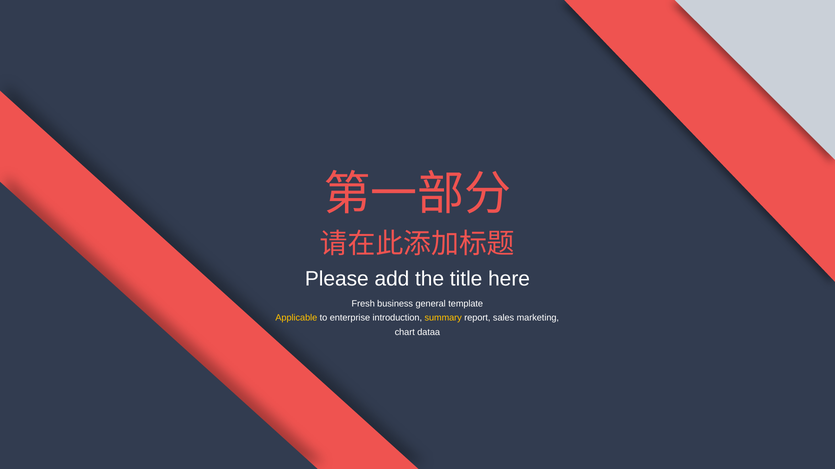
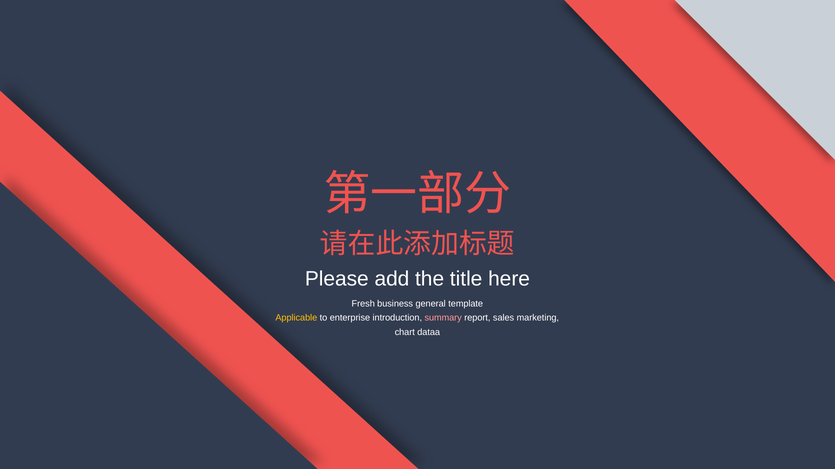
summary colour: yellow -> pink
